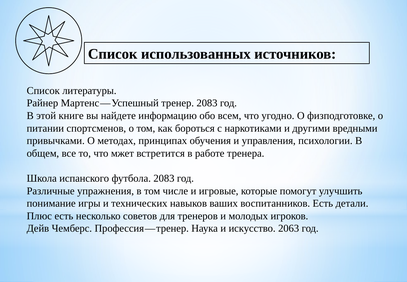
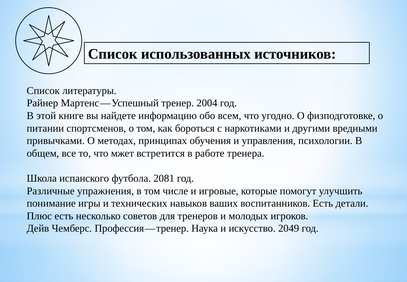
тренер 2083: 2083 -> 2004
футбола 2083: 2083 -> 2081
2063: 2063 -> 2049
